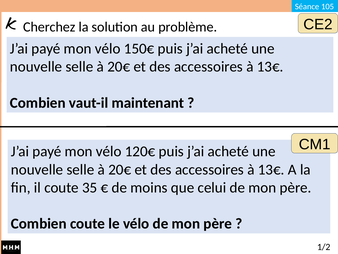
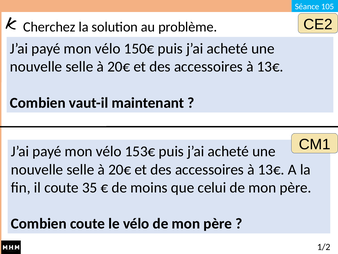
120€: 120€ -> 153€
